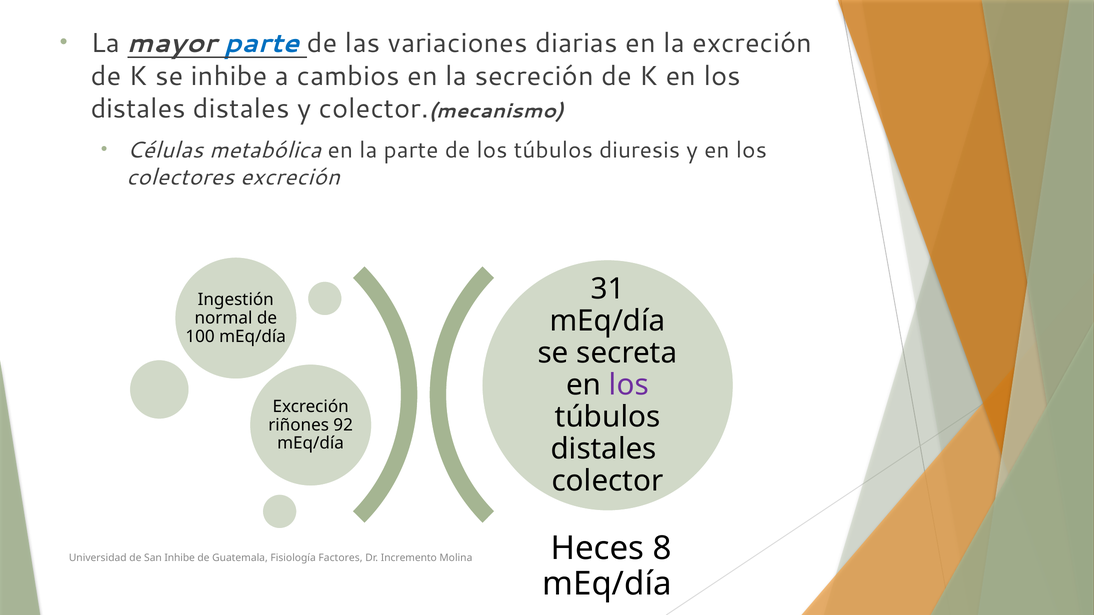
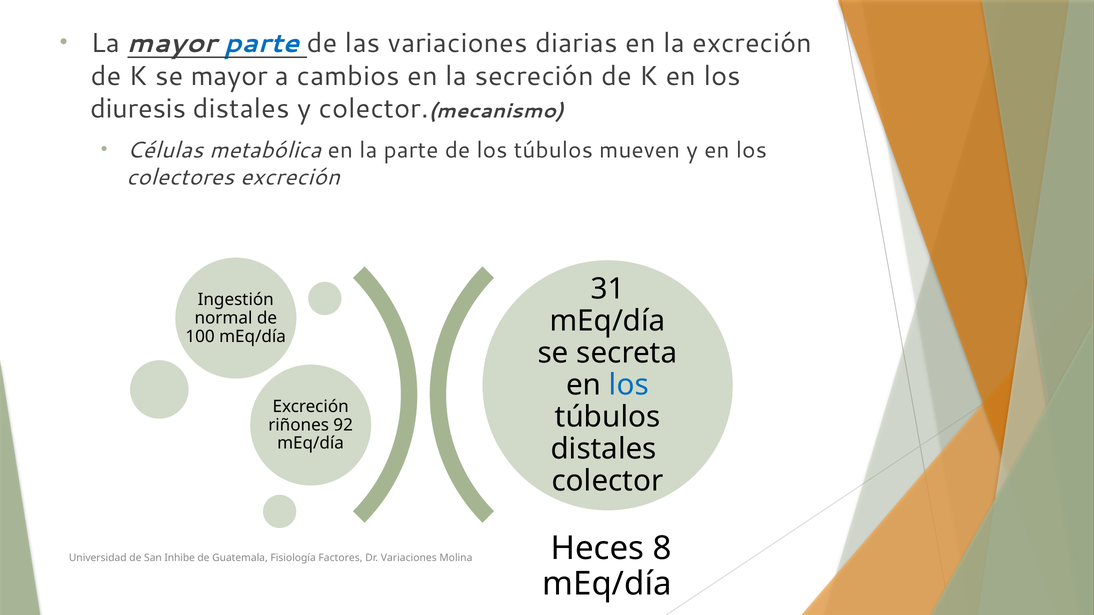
se inhibe: inhibe -> mayor
distales at (138, 109): distales -> diuresis
diuresis: diuresis -> mueven
los at (629, 385) colour: purple -> blue
Dr Incremento: Incremento -> Variaciones
